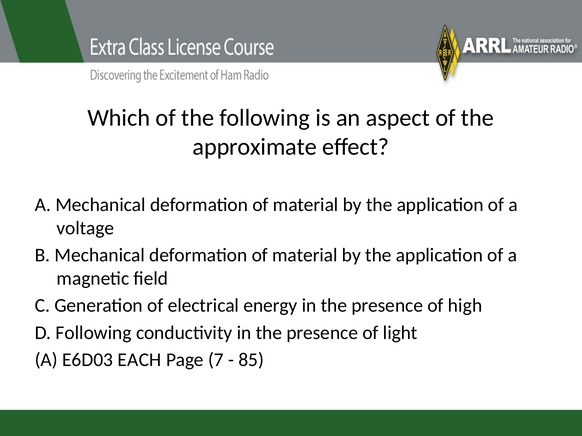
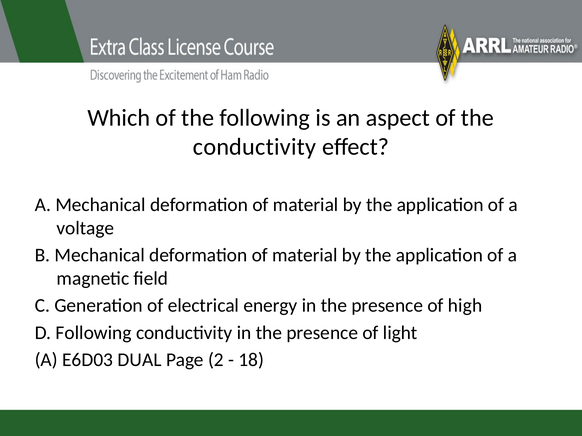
approximate at (255, 147): approximate -> conductivity
EACH: EACH -> DUAL
7: 7 -> 2
85: 85 -> 18
